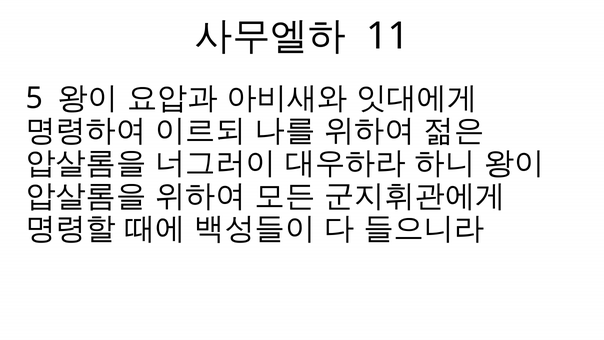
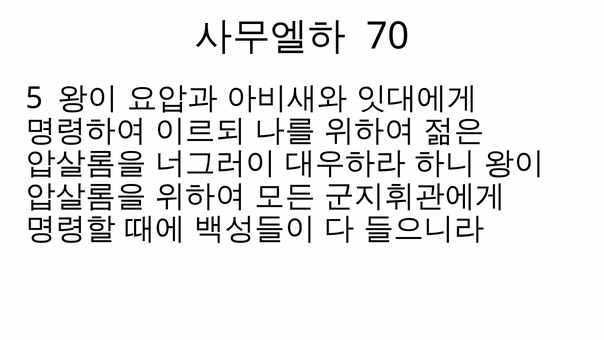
11: 11 -> 70
